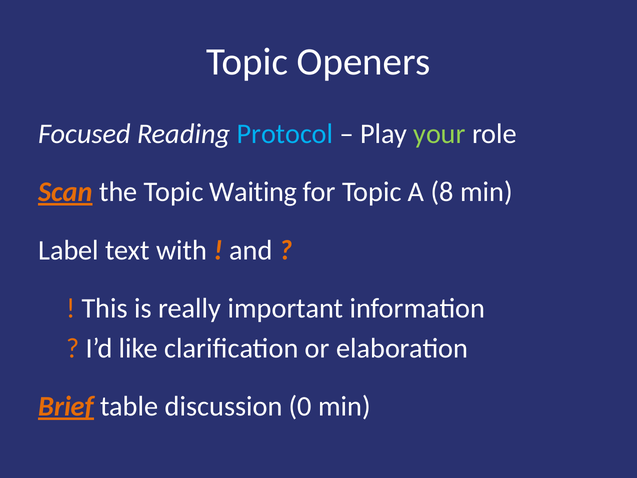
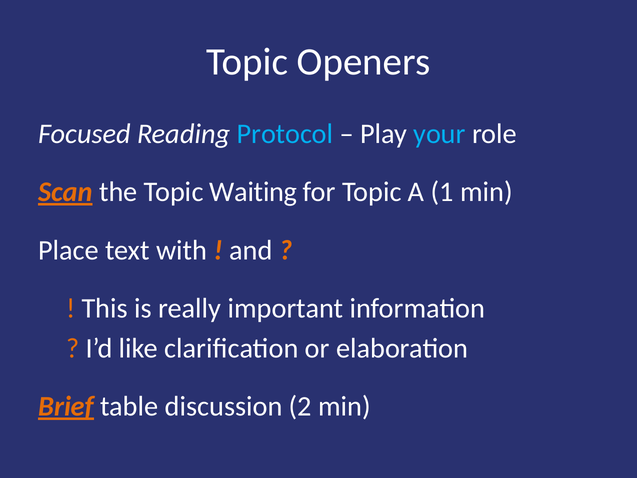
your colour: light green -> light blue
8: 8 -> 1
Label: Label -> Place
0: 0 -> 2
